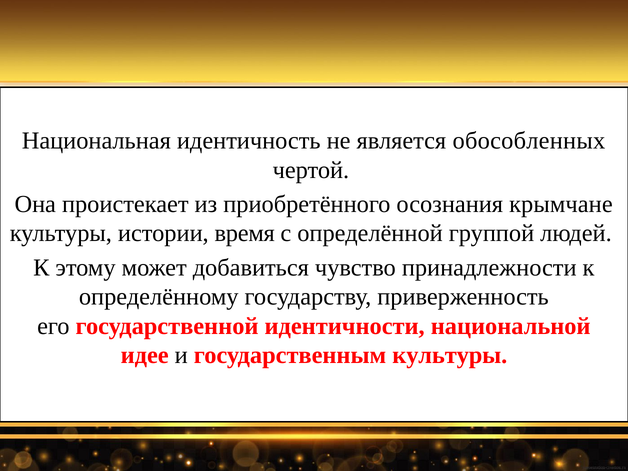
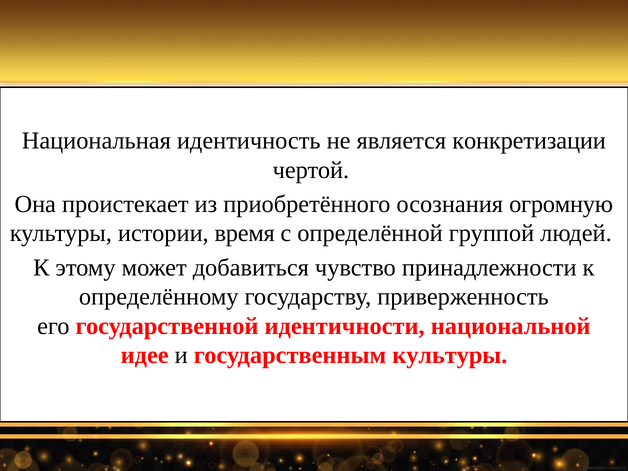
обособленных: обособленных -> конкретизации
крымчане: крымчане -> огромную
